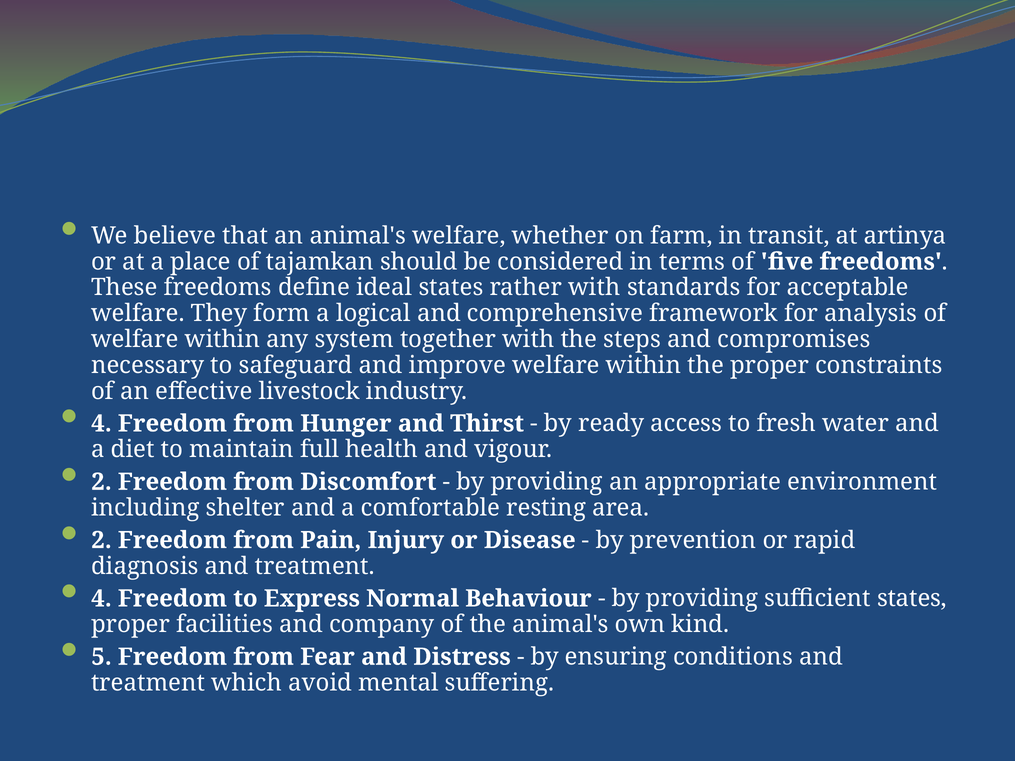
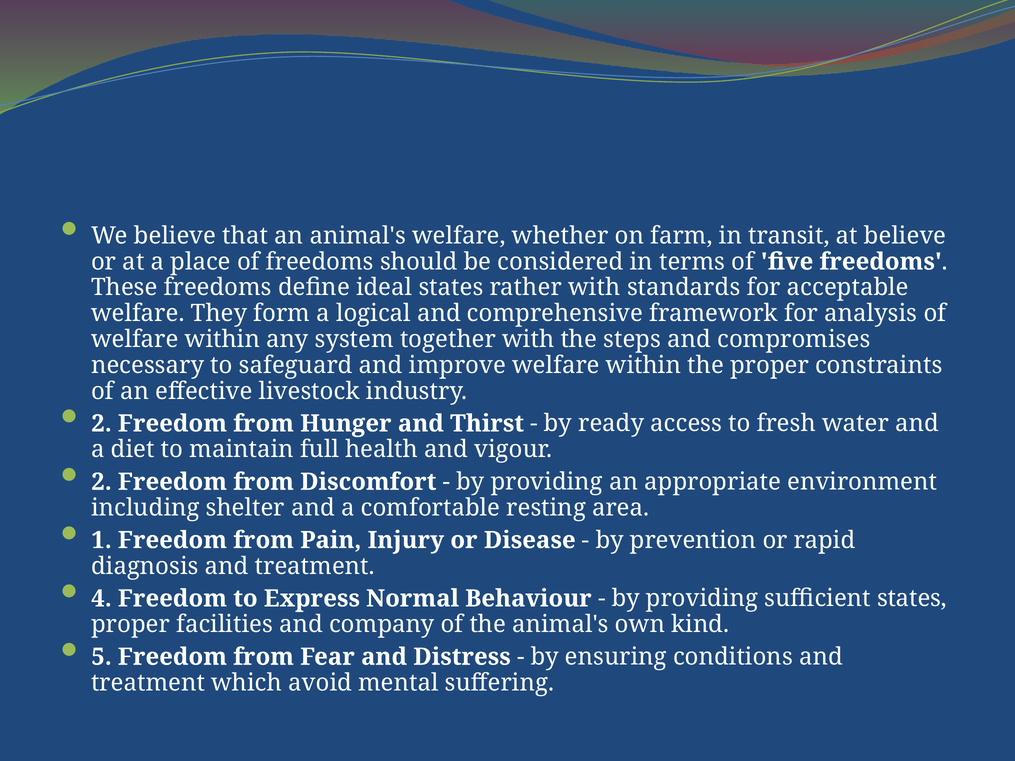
at artinya: artinya -> believe
of tajamkan: tajamkan -> freedoms
4 at (101, 424): 4 -> 2
2 at (101, 540): 2 -> 1
